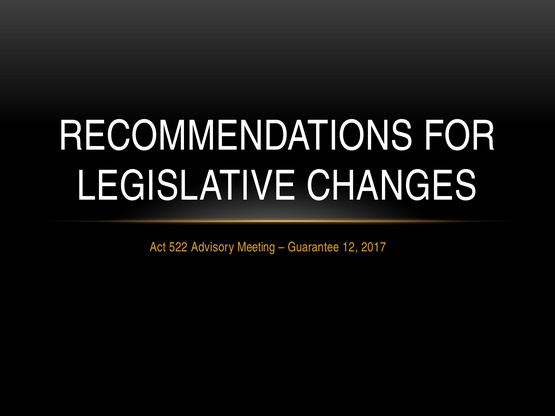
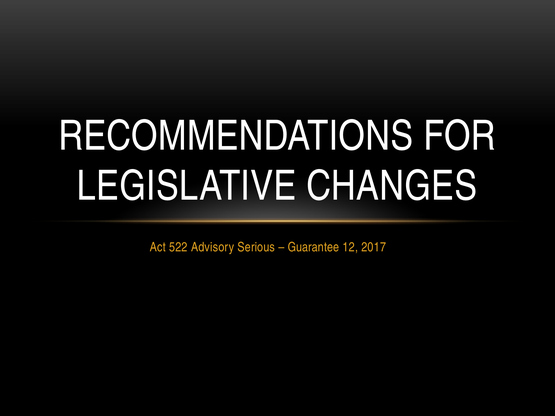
Meeting: Meeting -> Serious
